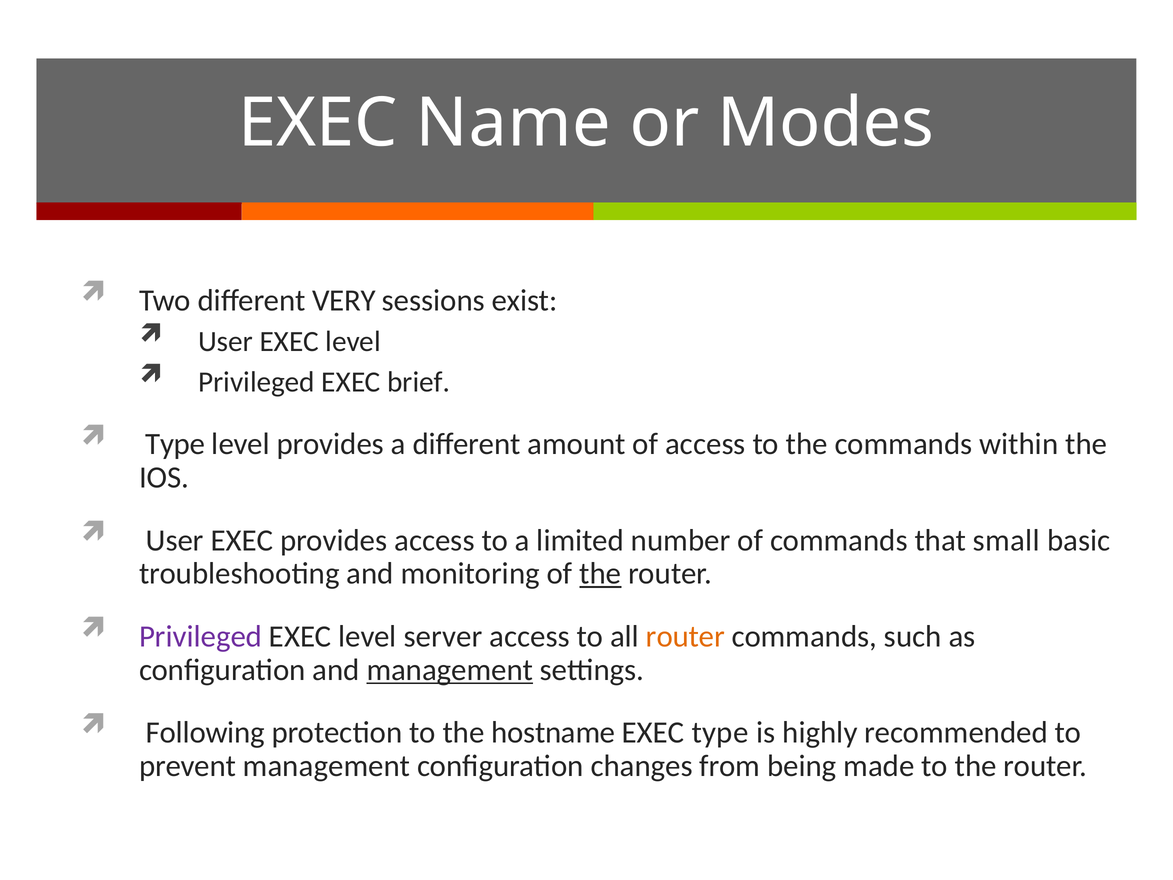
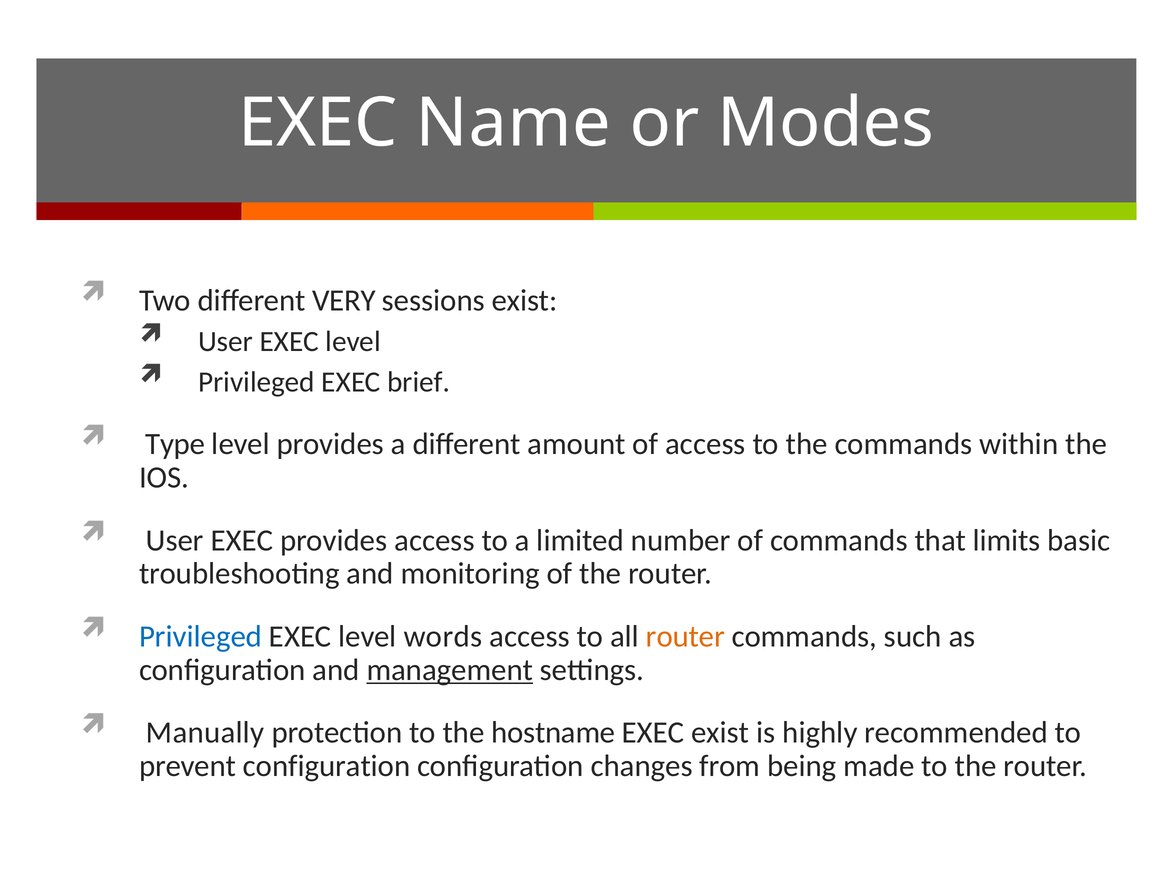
small: small -> limits
the at (600, 574) underline: present -> none
Privileged at (201, 636) colour: purple -> blue
server: server -> words
Following: Following -> Manually
EXEC type: type -> exist
prevent management: management -> configuration
